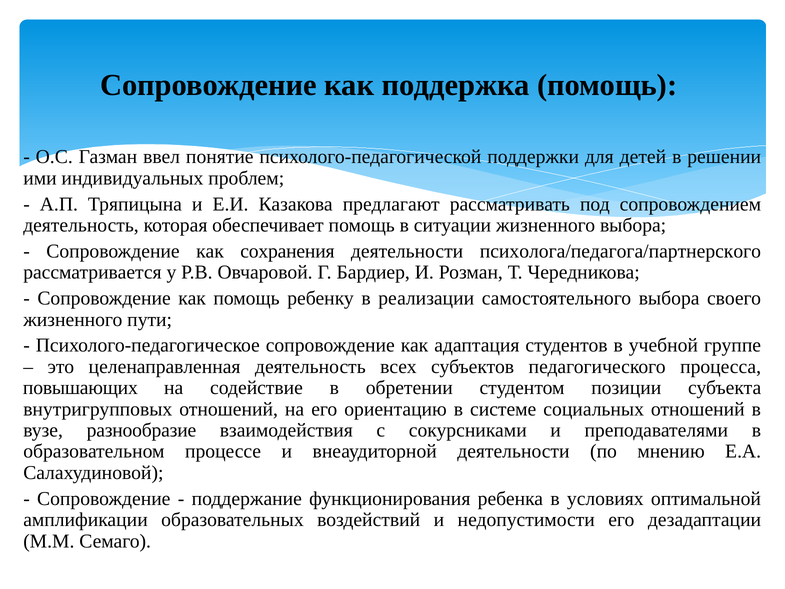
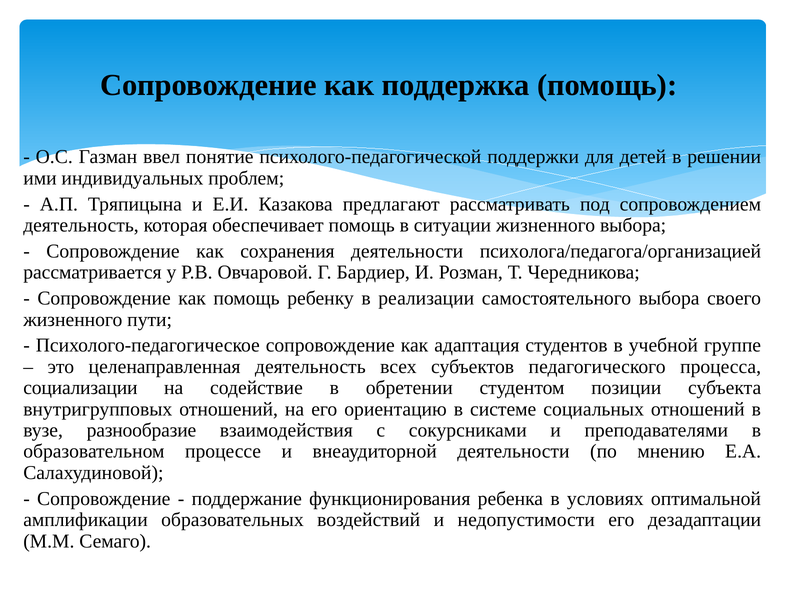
психолога/педагога/партнерского: психолога/педагога/партнерского -> психолога/педагога/организацией
повышающих: повышающих -> социализации
